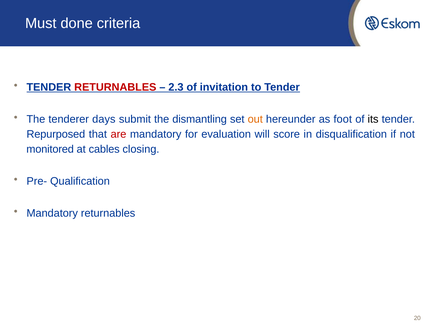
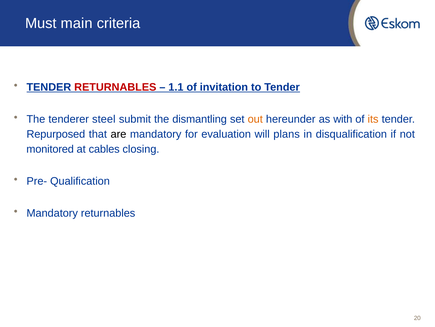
done: done -> main
2.3: 2.3 -> 1.1
days: days -> steel
foot: foot -> with
its colour: black -> orange
are colour: red -> black
score: score -> plans
